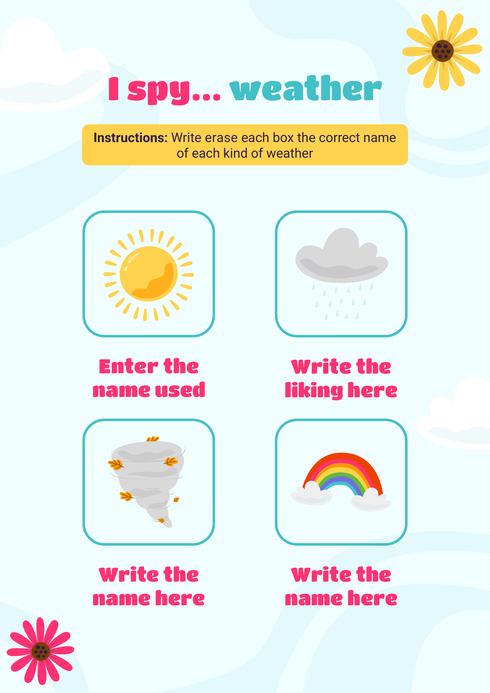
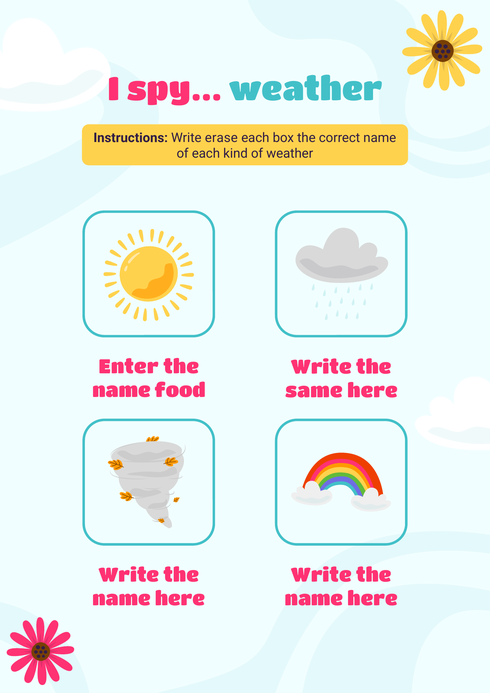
used: used -> food
liking: liking -> same
